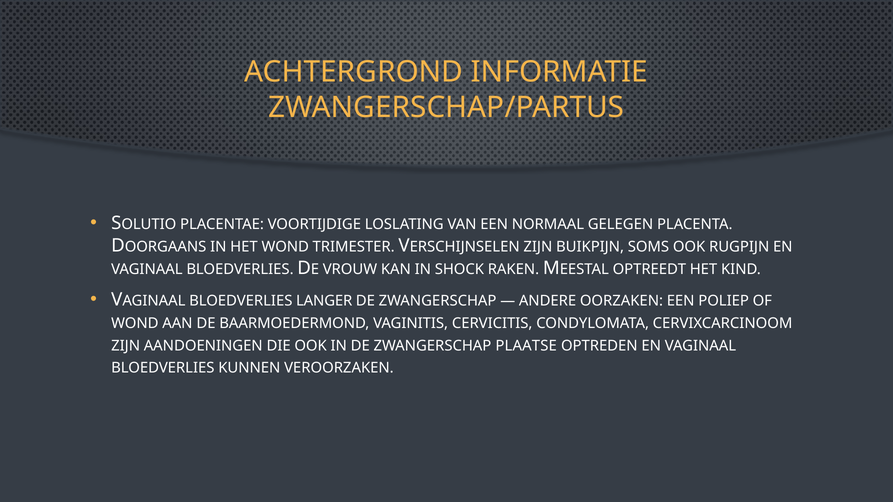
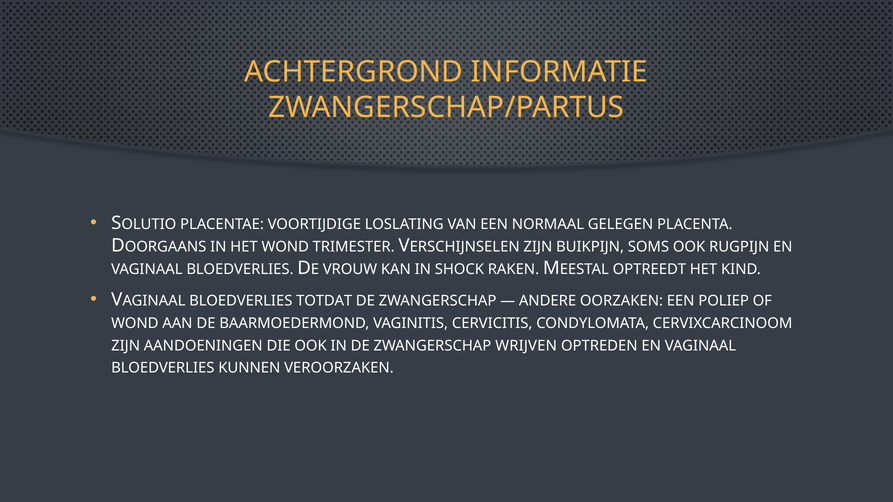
LANGER: LANGER -> TOTDAT
PLAATSE: PLAATSE -> WRIJVEN
